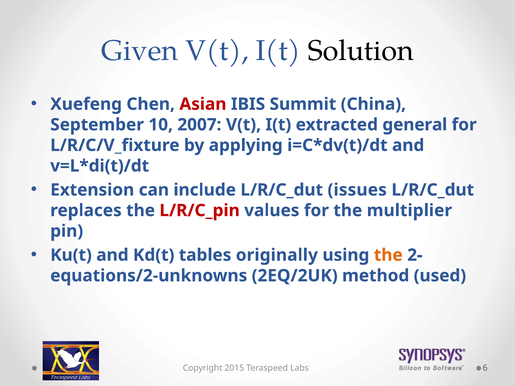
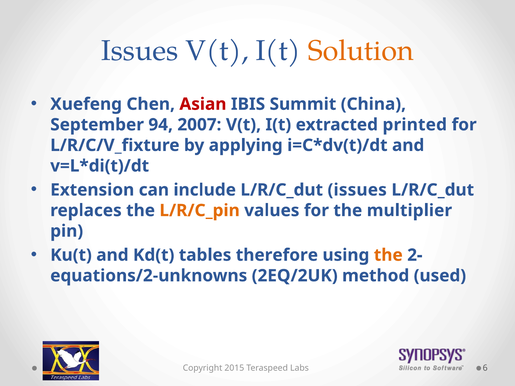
Given at (140, 51): Given -> Issues
Solution colour: black -> orange
10: 10 -> 94
general: general -> printed
L/R/C_pin colour: red -> orange
originally: originally -> therefore
